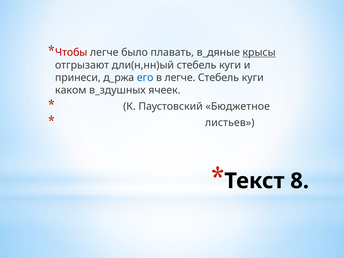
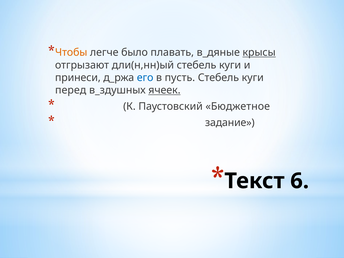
Чтобы colour: red -> orange
в легче: легче -> пусть
каком: каком -> перед
ячеек underline: none -> present
листьев: листьев -> задание
8: 8 -> 6
